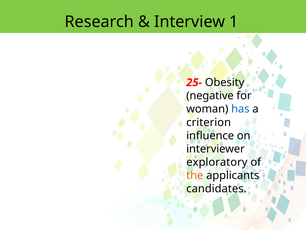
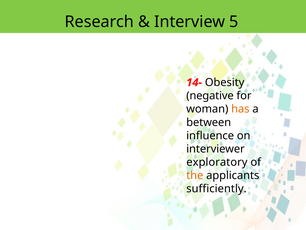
1: 1 -> 5
25-: 25- -> 14-
has colour: blue -> orange
criterion: criterion -> between
candidates: candidates -> sufficiently
